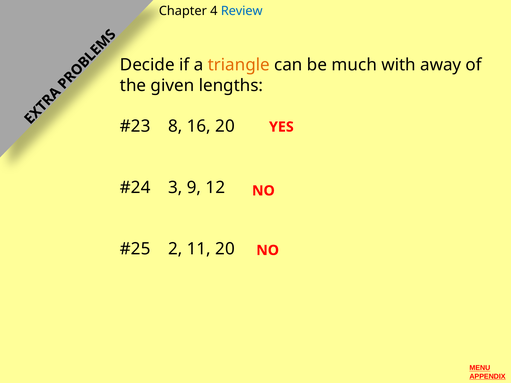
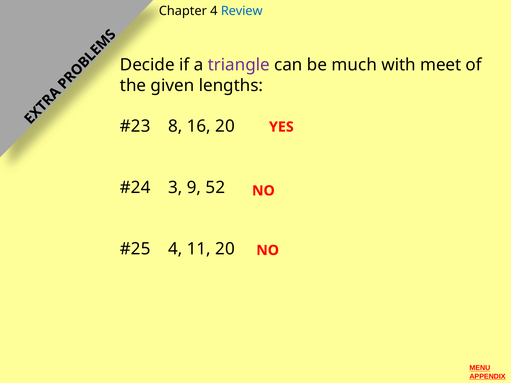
triangle colour: orange -> purple
away: away -> meet
12: 12 -> 52
2 at (175, 249): 2 -> 4
